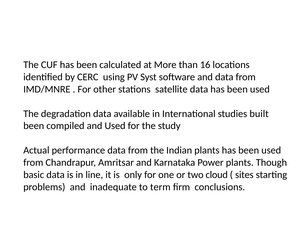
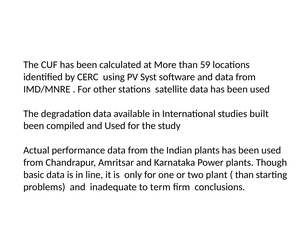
16: 16 -> 59
cloud: cloud -> plant
sites at (244, 175): sites -> than
